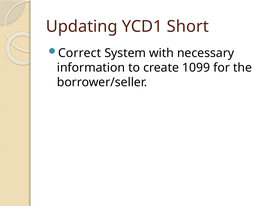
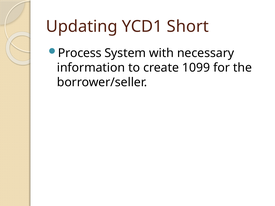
Correct: Correct -> Process
